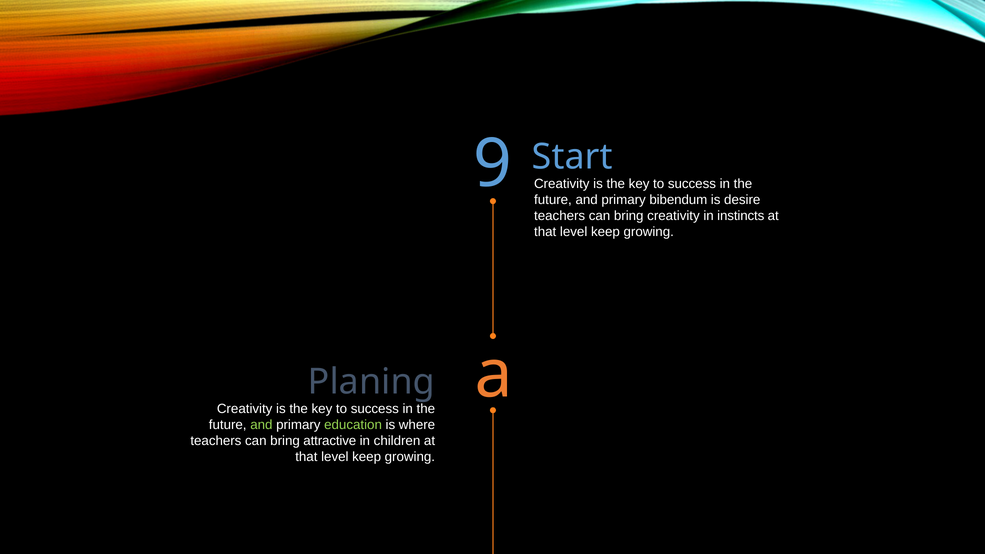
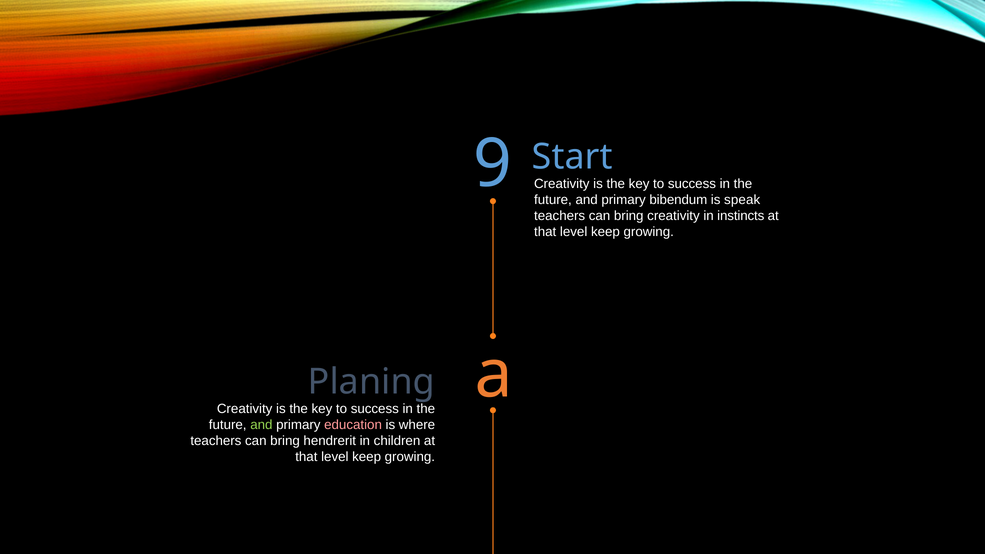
desire: desire -> speak
education colour: light green -> pink
attractive: attractive -> hendrerit
